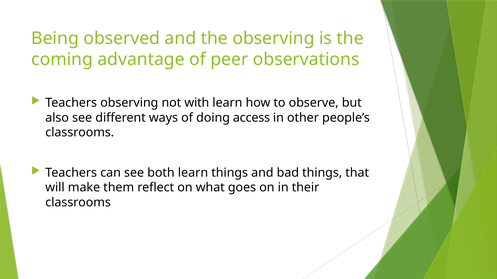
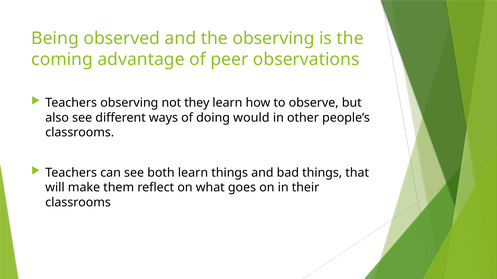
with: with -> they
access: access -> would
